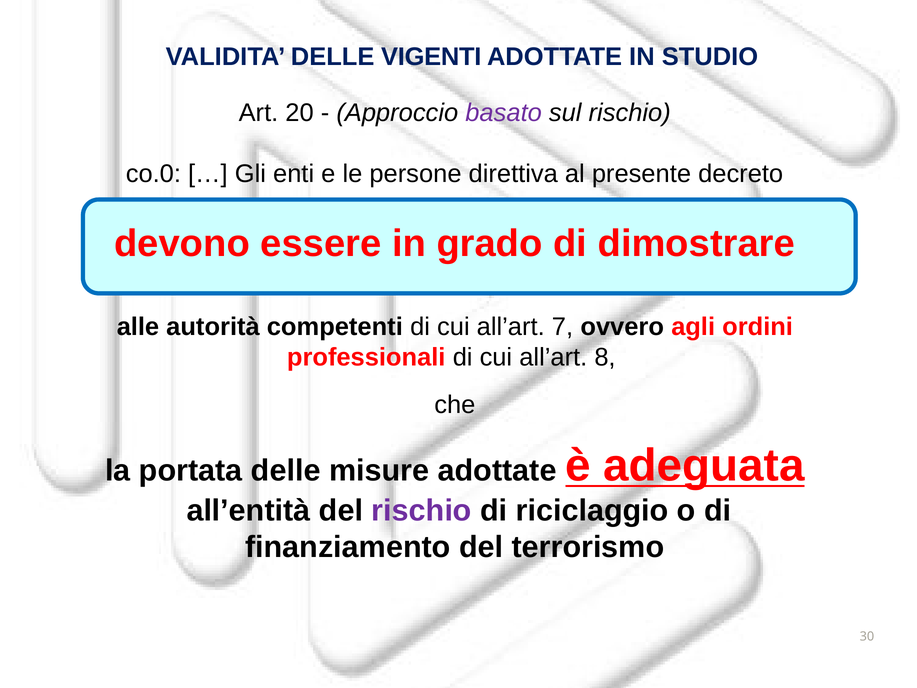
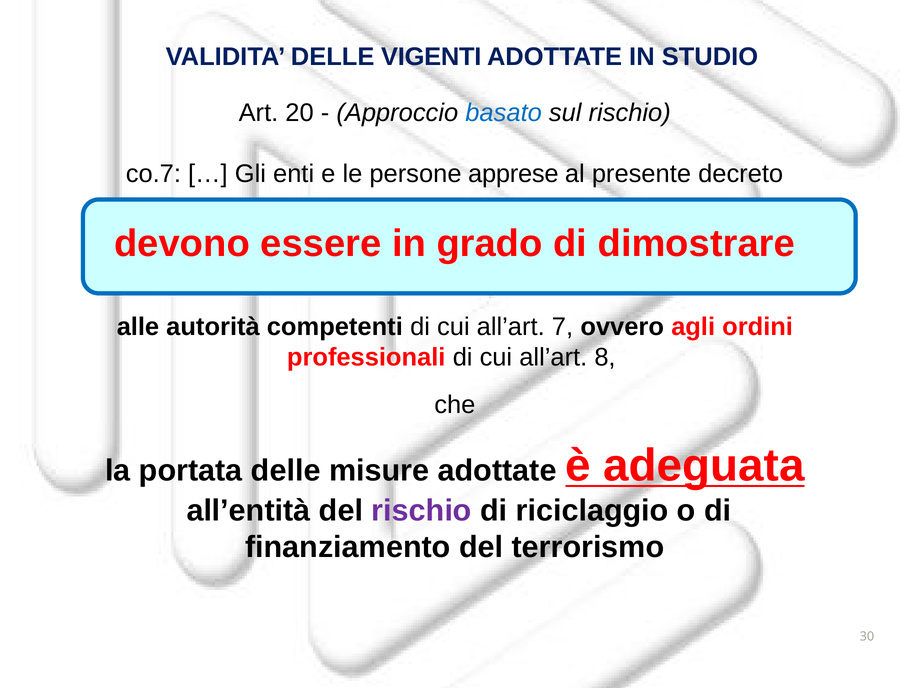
basato colour: purple -> blue
co.0: co.0 -> co.7
direttiva: direttiva -> apprese
